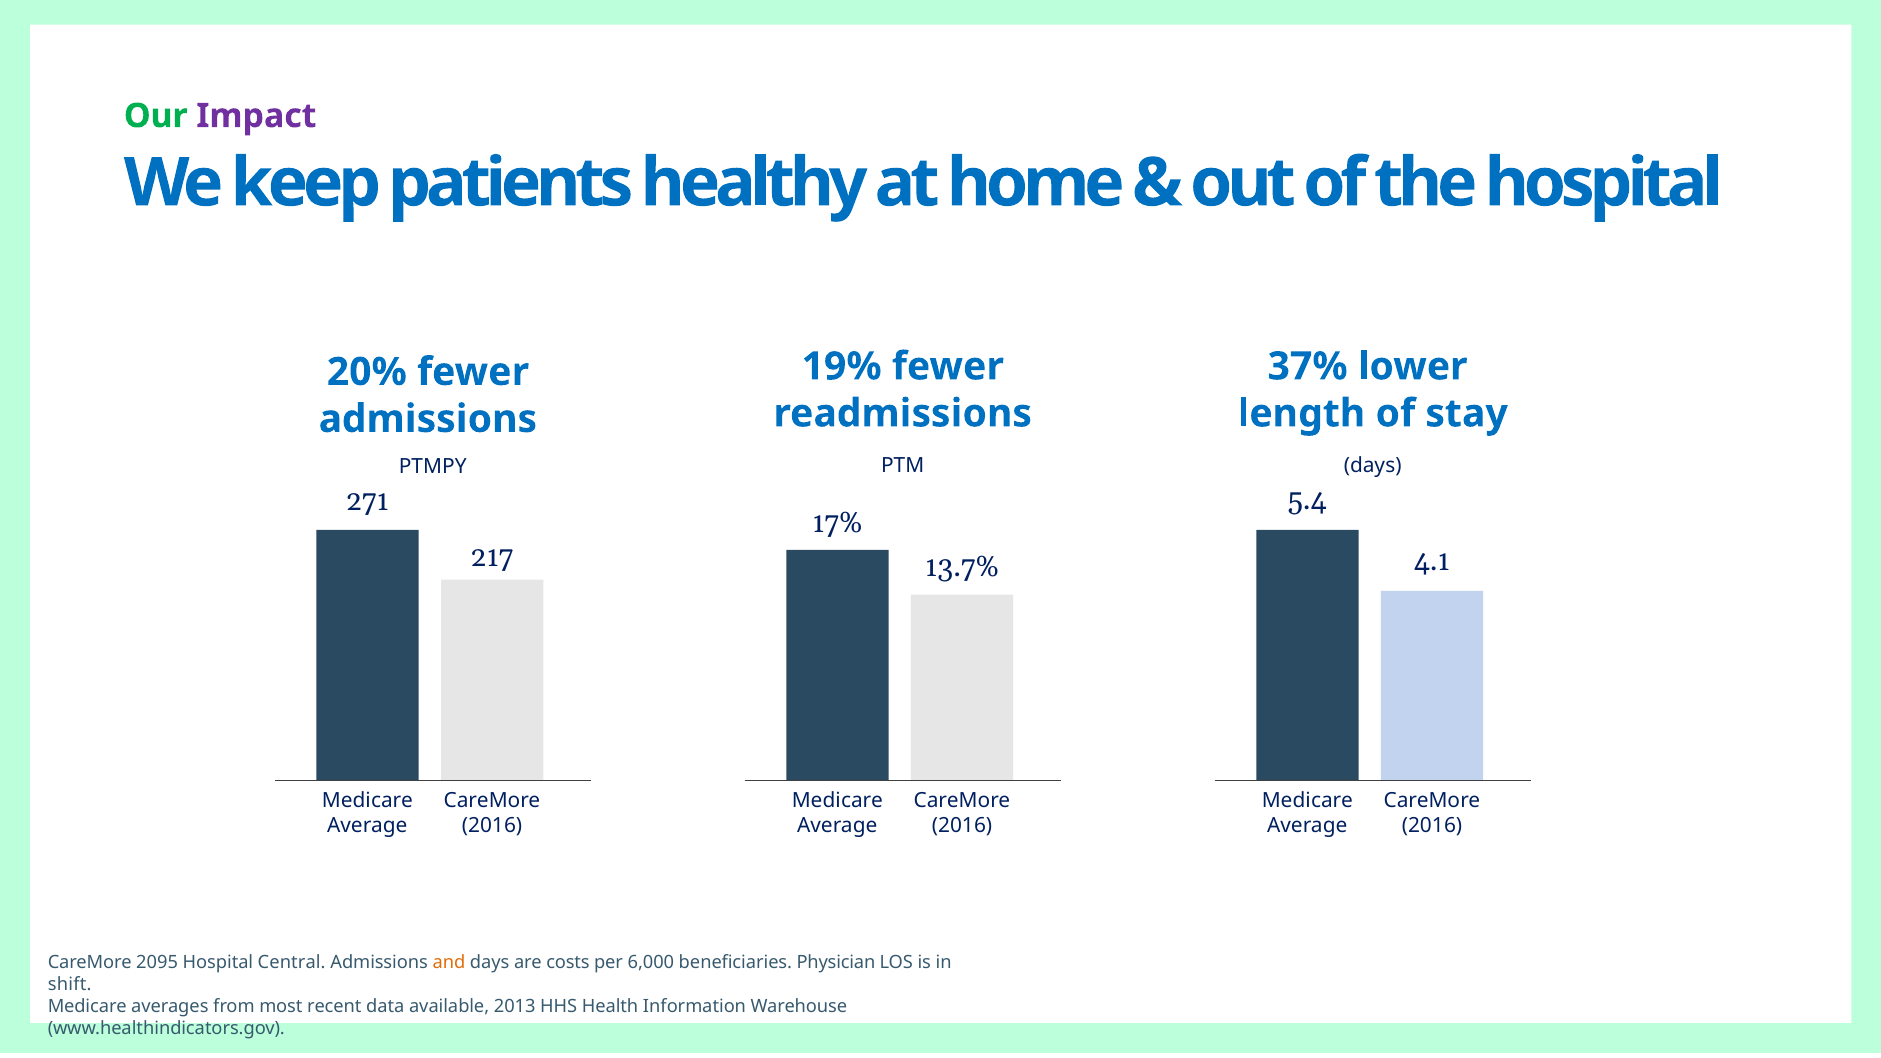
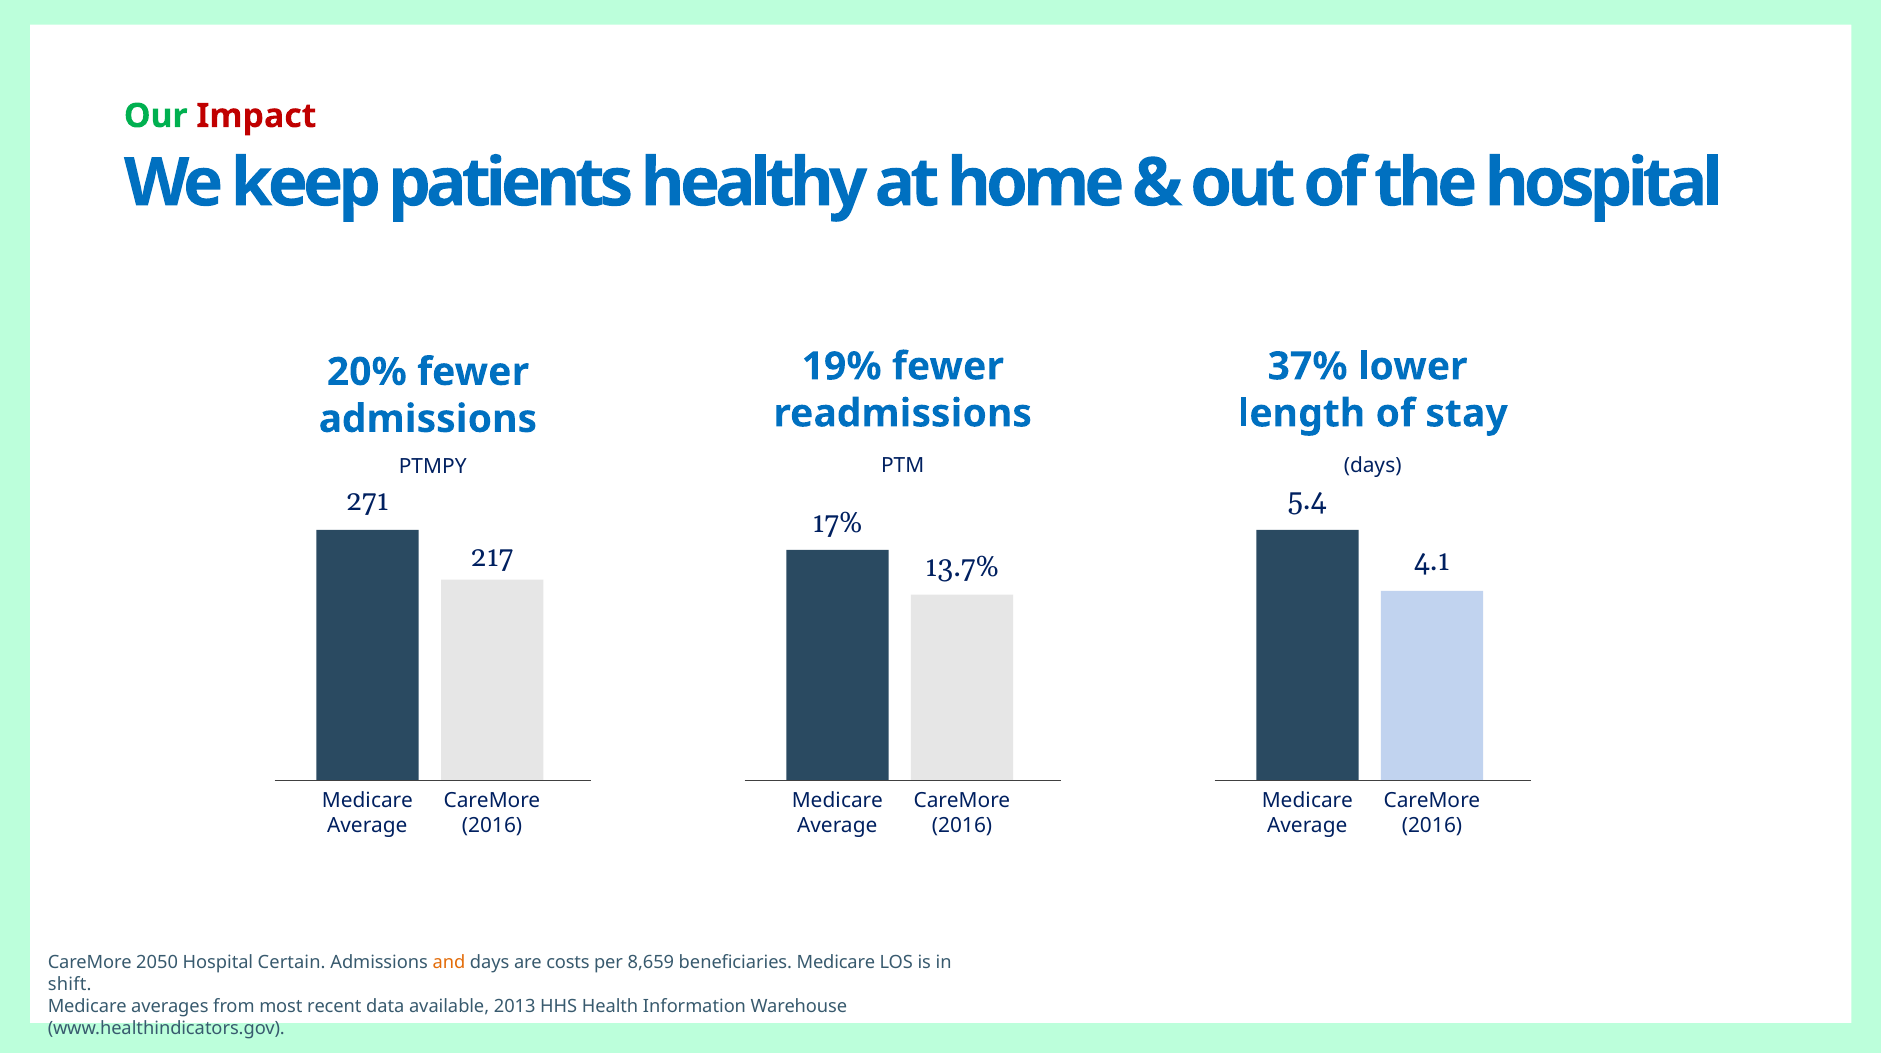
Impact colour: purple -> red
2095: 2095 -> 2050
Central: Central -> Certain
6,000: 6,000 -> 8,659
beneficiaries Physician: Physician -> Medicare
